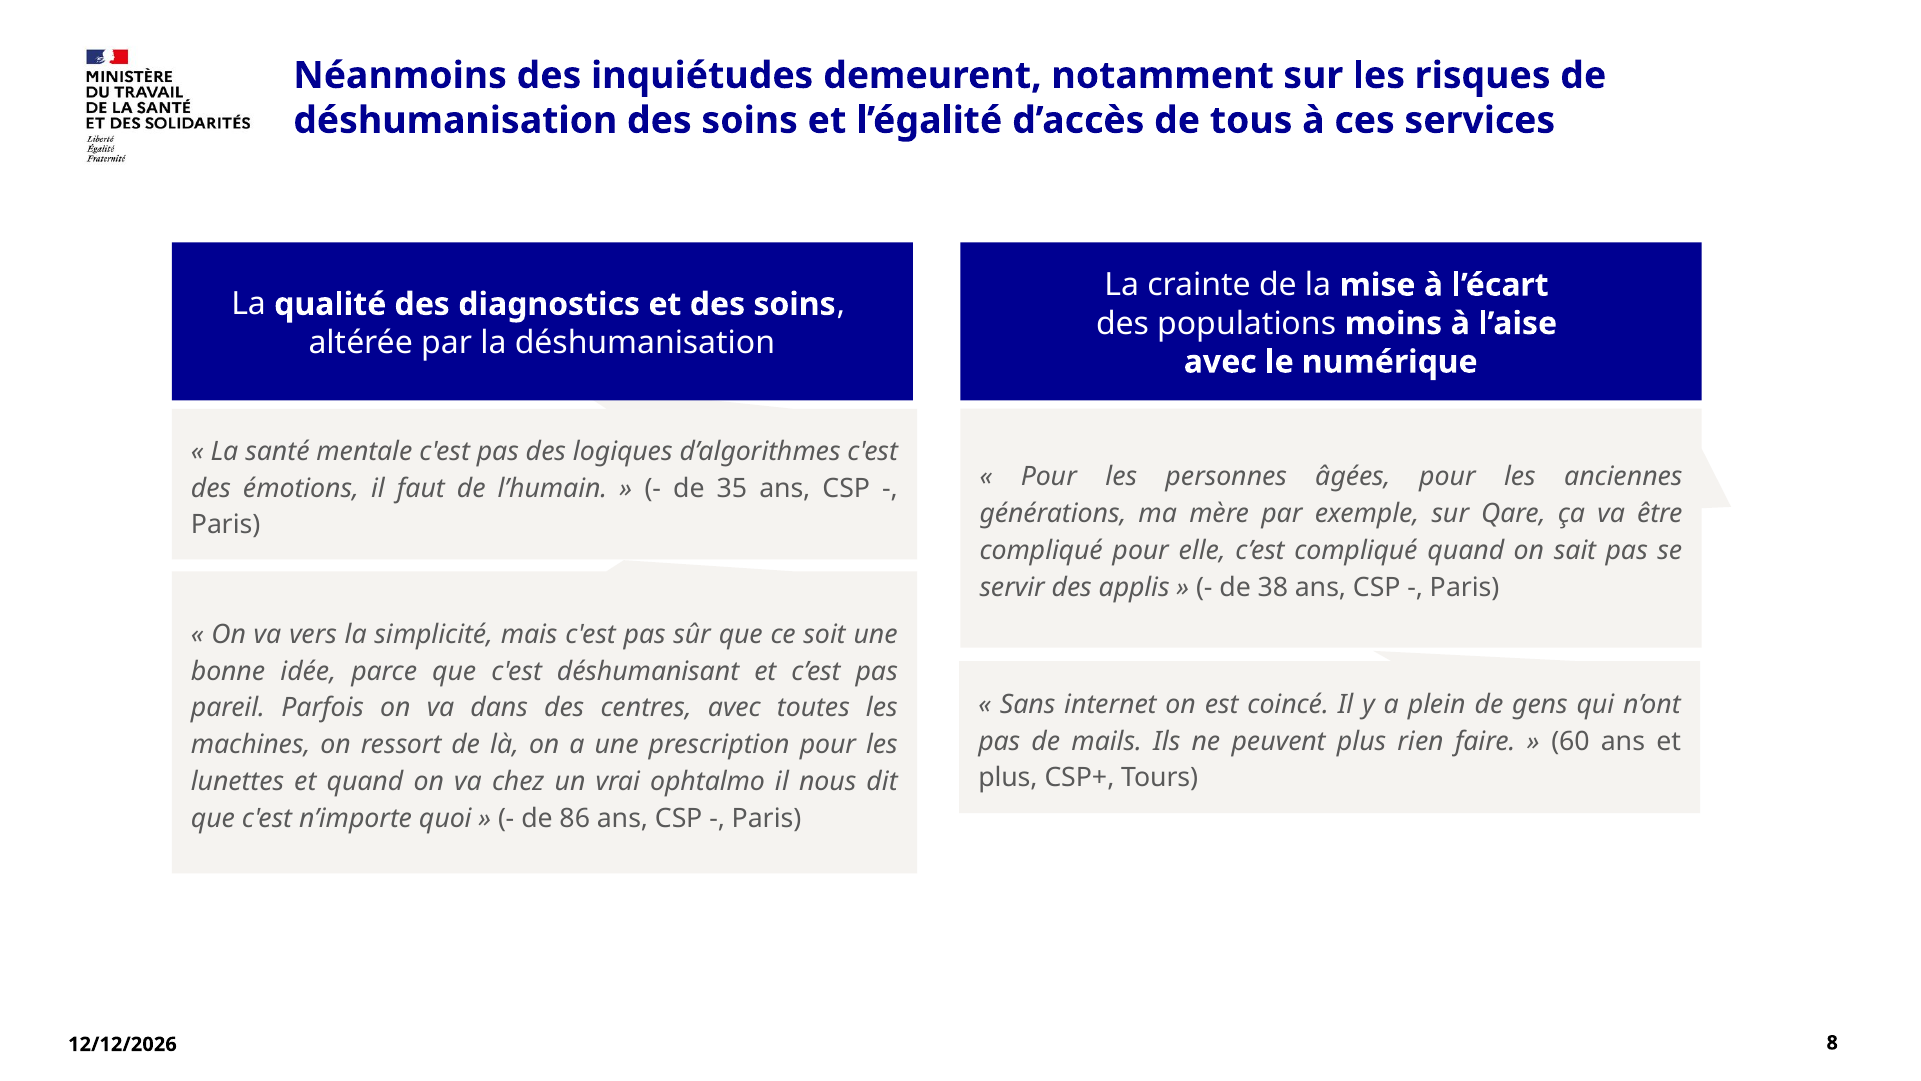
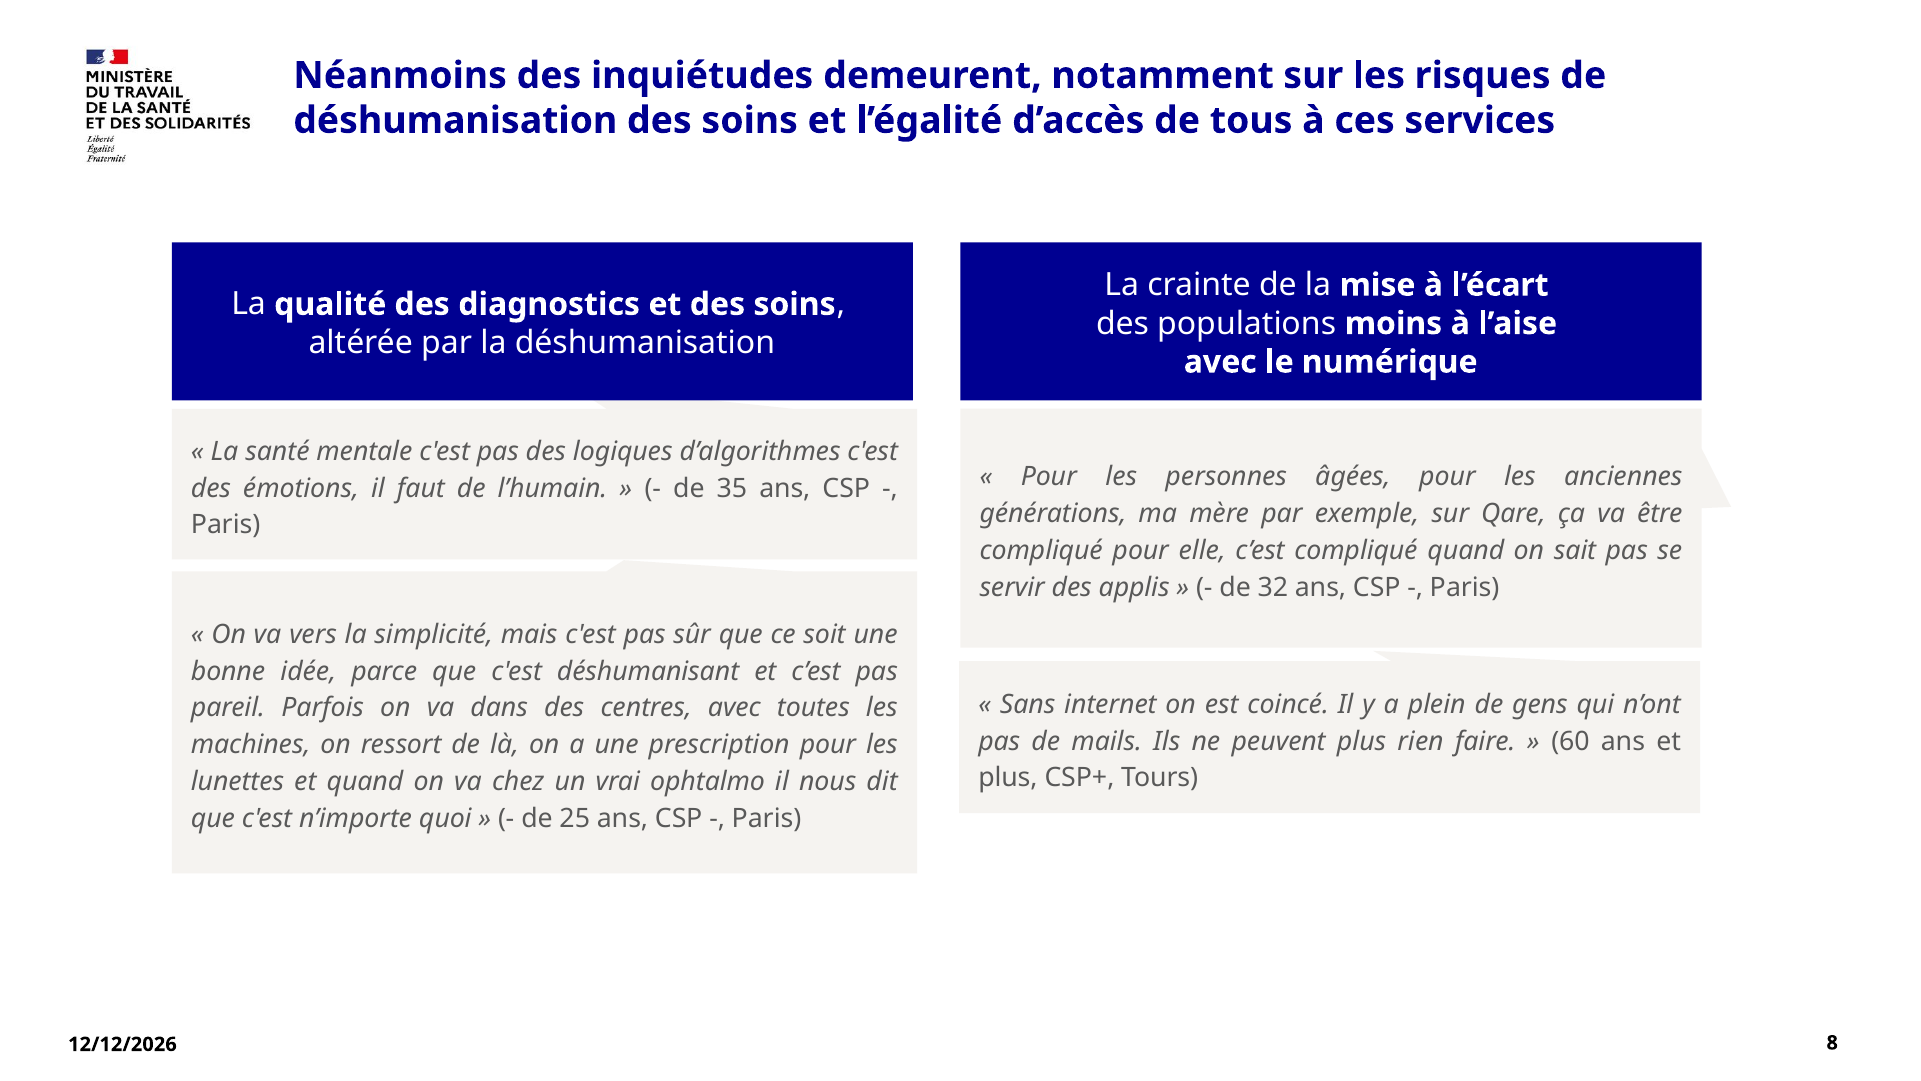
38: 38 -> 32
86: 86 -> 25
